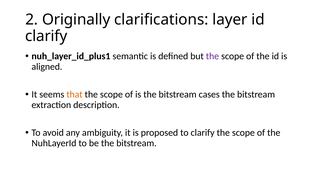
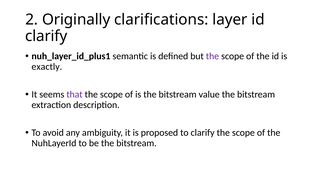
aligned: aligned -> exactly
that colour: orange -> purple
cases: cases -> value
